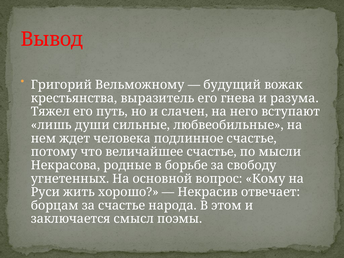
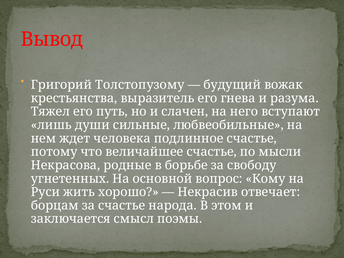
Вельможному: Вельможному -> Толстопузому
